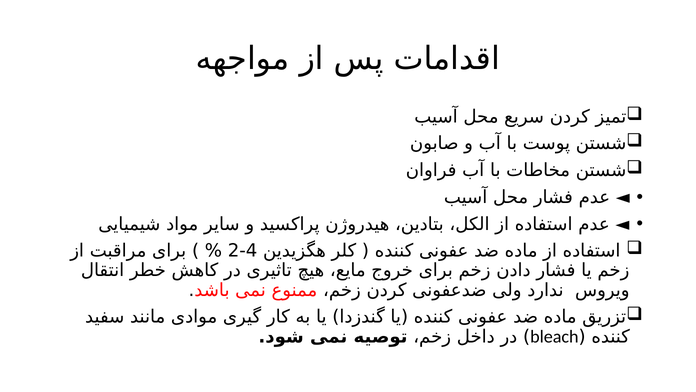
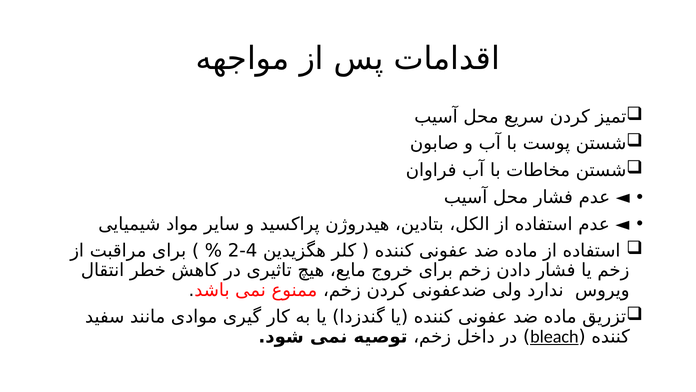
bleach underline: none -> present
